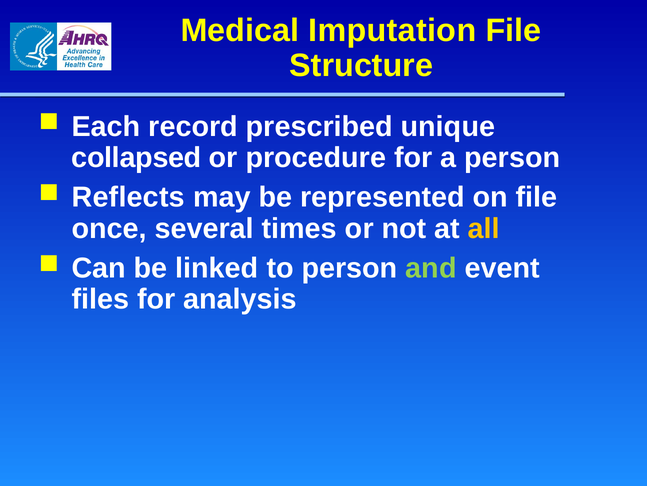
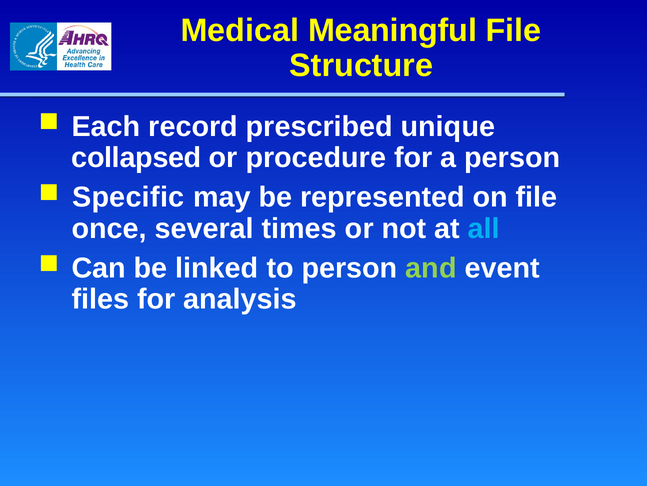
Imputation: Imputation -> Meaningful
Reflects: Reflects -> Specific
all colour: yellow -> light blue
